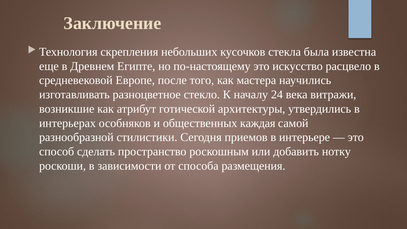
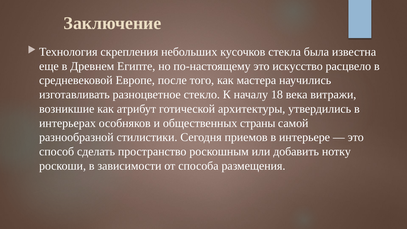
24: 24 -> 18
каждая: каждая -> страны
